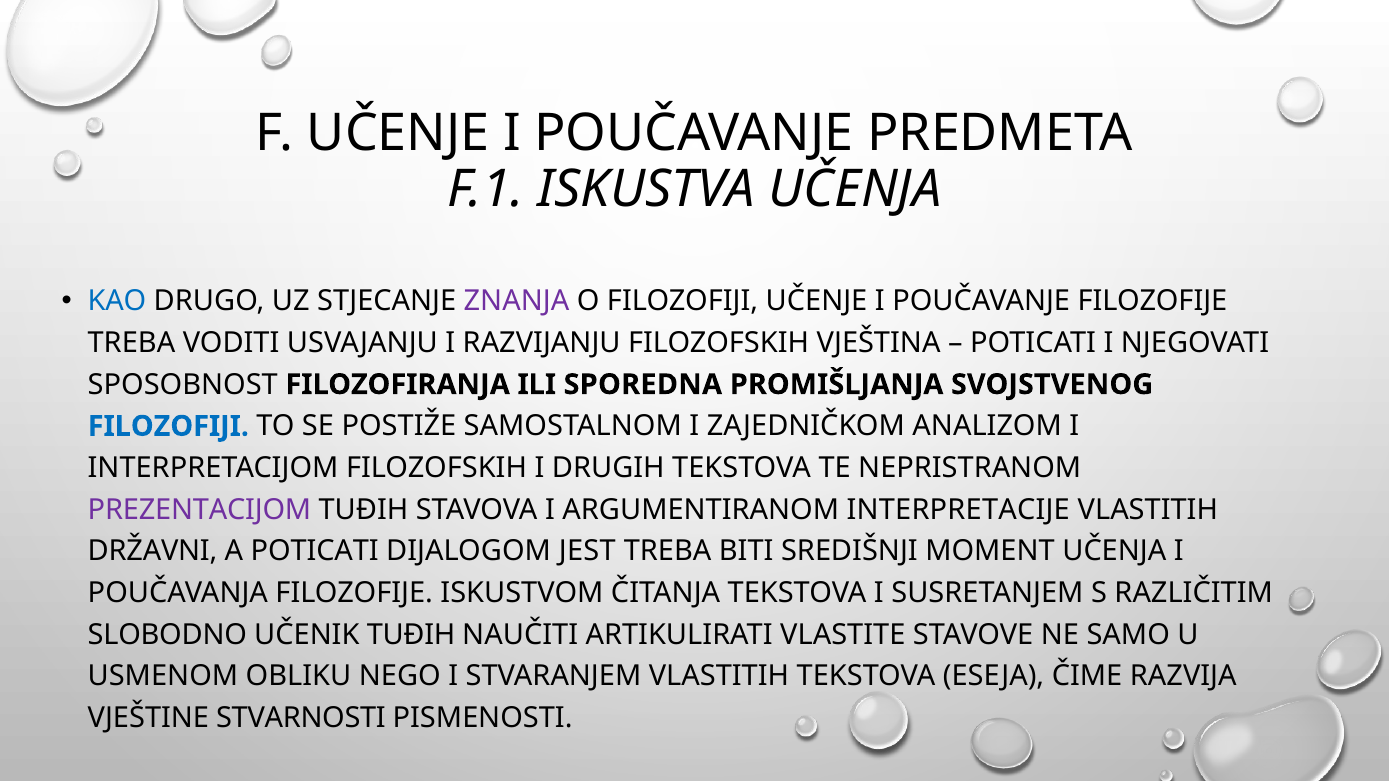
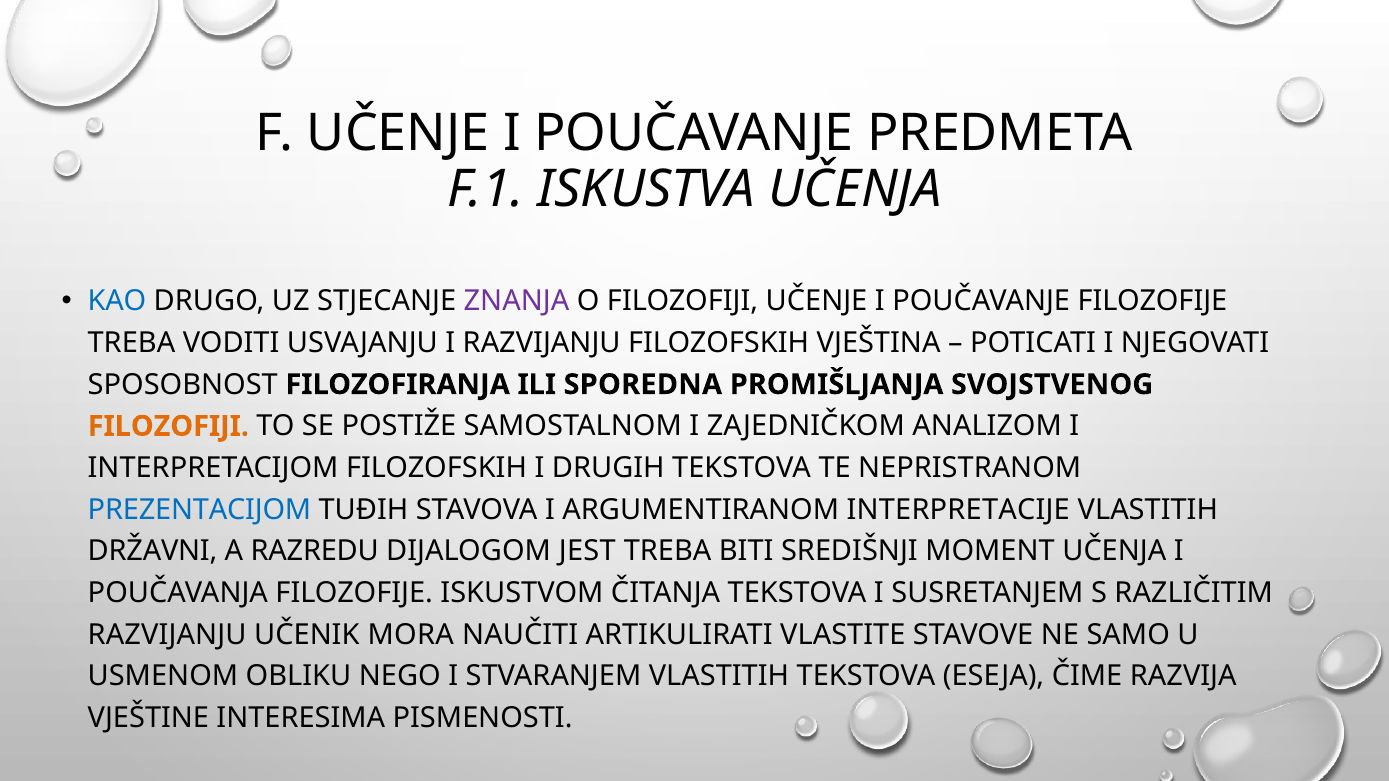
FILOZOFIJI at (168, 426) colour: blue -> orange
PREZENTACIJOM colour: purple -> blue
A POTICATI: POTICATI -> RAZREDU
SLOBODNO at (167, 635): SLOBODNO -> RAZVIJANJU
UČENIK TUĐIH: TUĐIH -> MORA
STVARNOSTI: STVARNOSTI -> INTERESIMA
